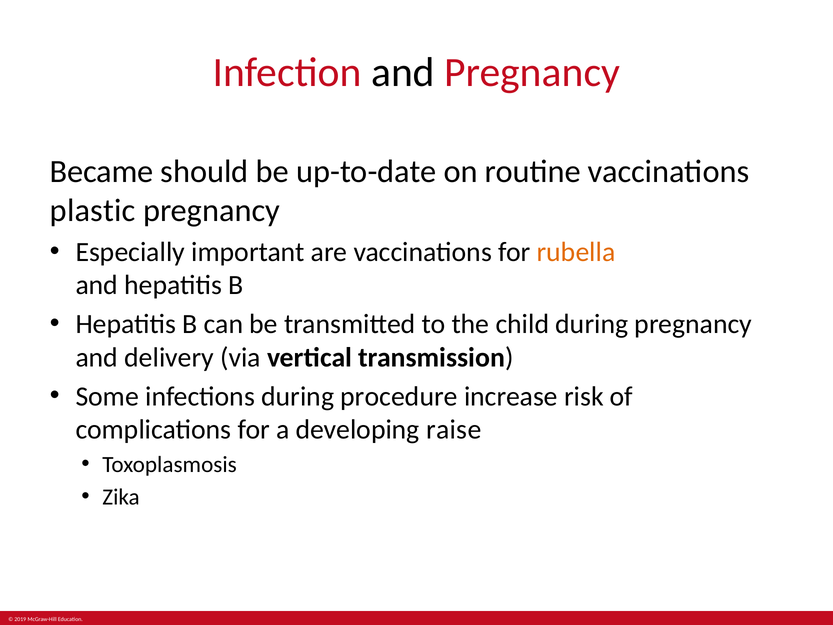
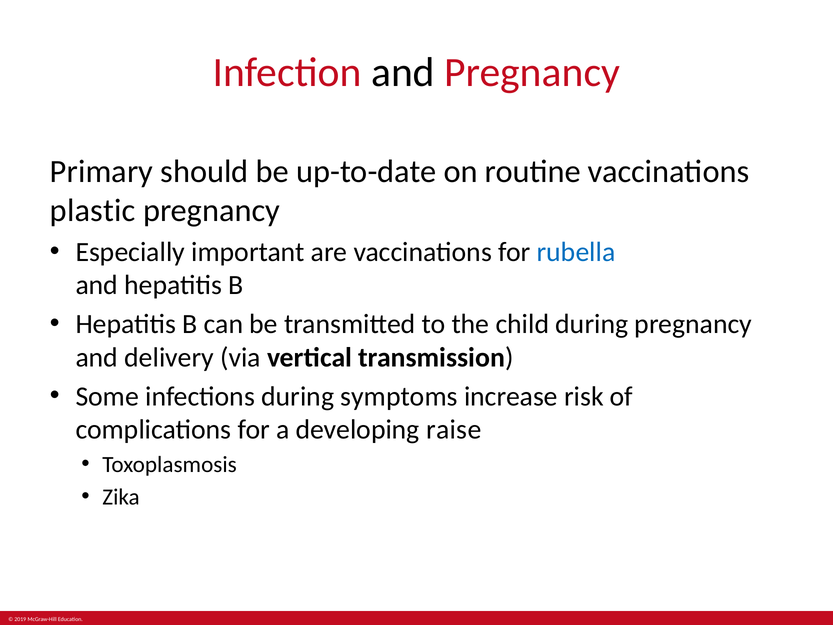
Became: Became -> Primary
rubella colour: orange -> blue
procedure: procedure -> symptoms
